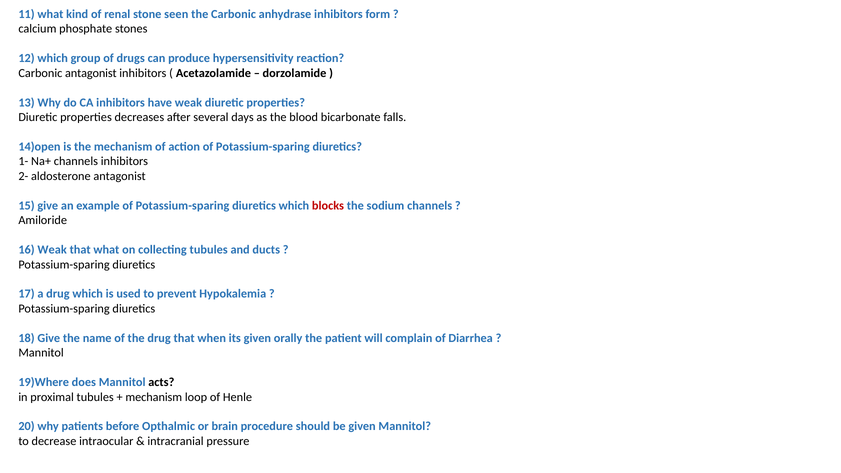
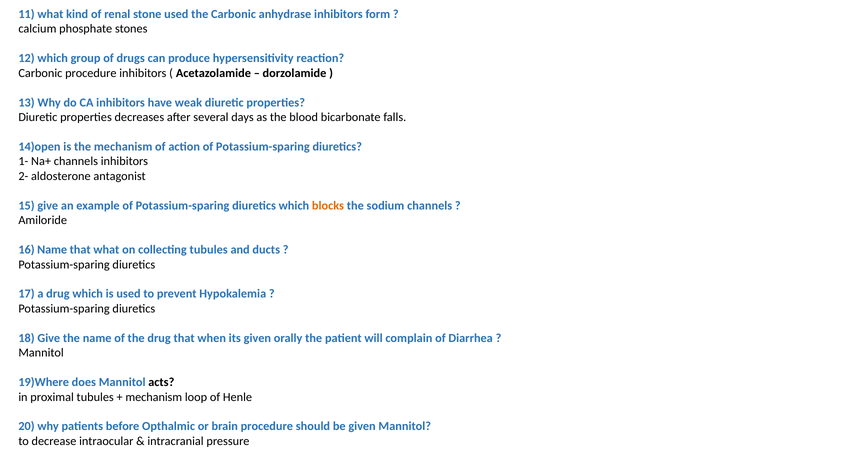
stone seen: seen -> used
Carbonic antagonist: antagonist -> procedure
blocks colour: red -> orange
16 Weak: Weak -> Name
